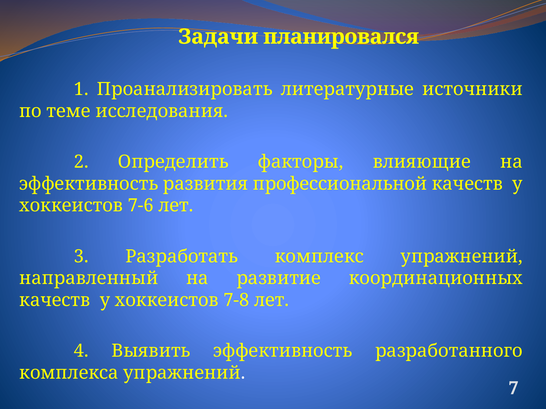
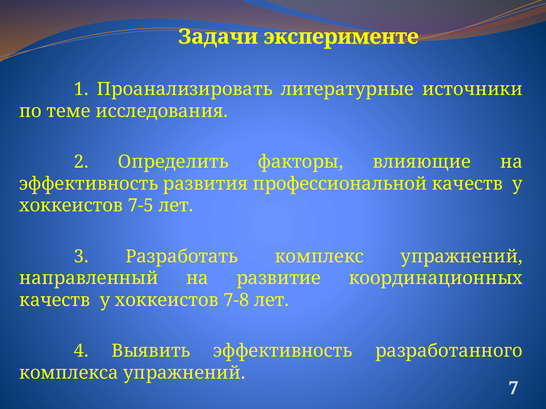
планировался: планировался -> эксперименте
7-6: 7-6 -> 7-5
